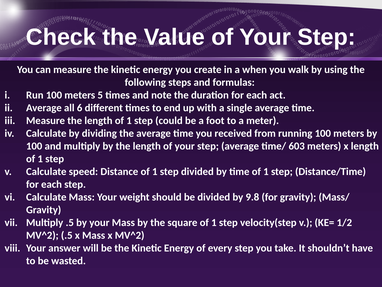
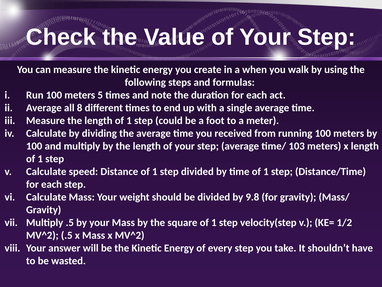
6: 6 -> 8
603: 603 -> 103
